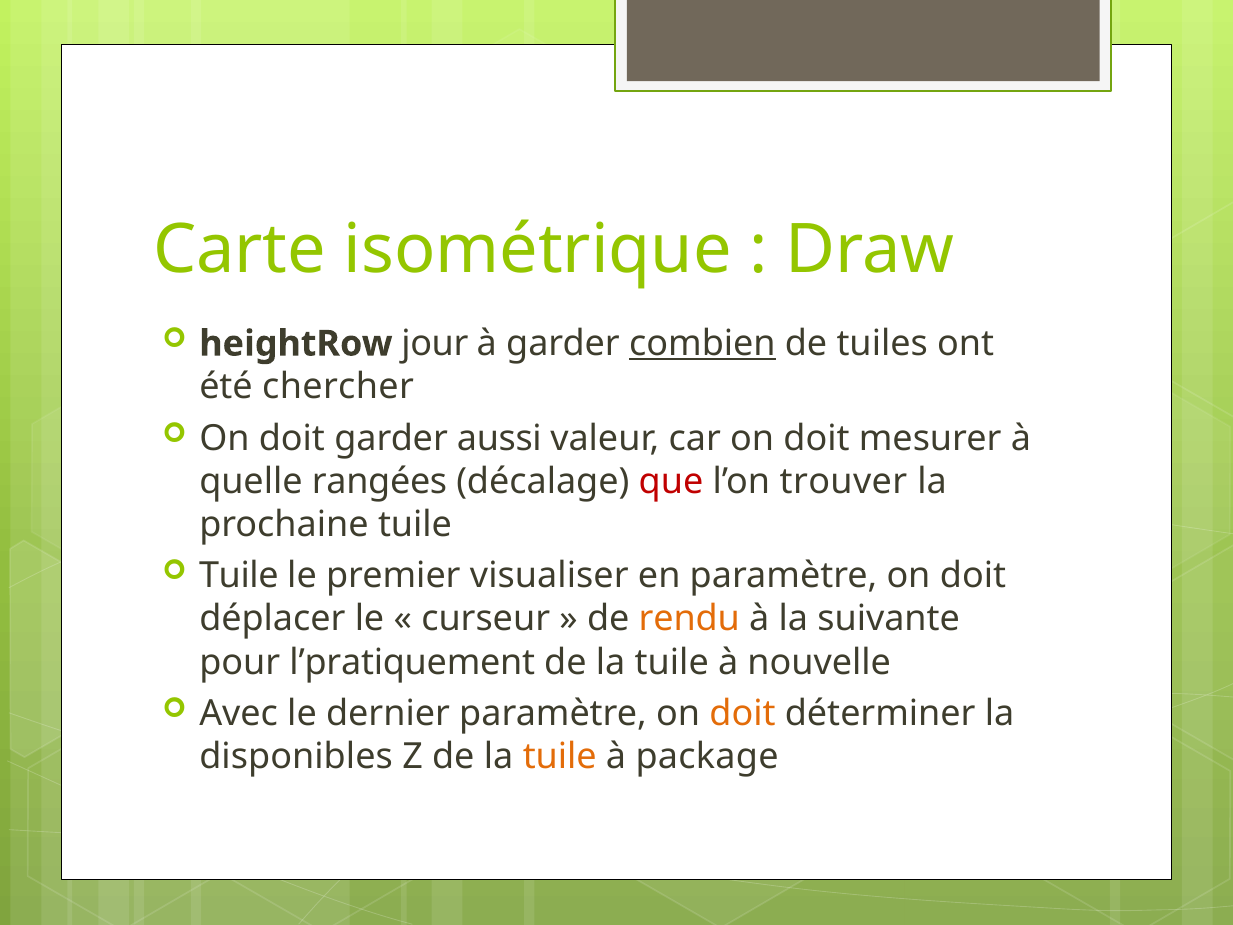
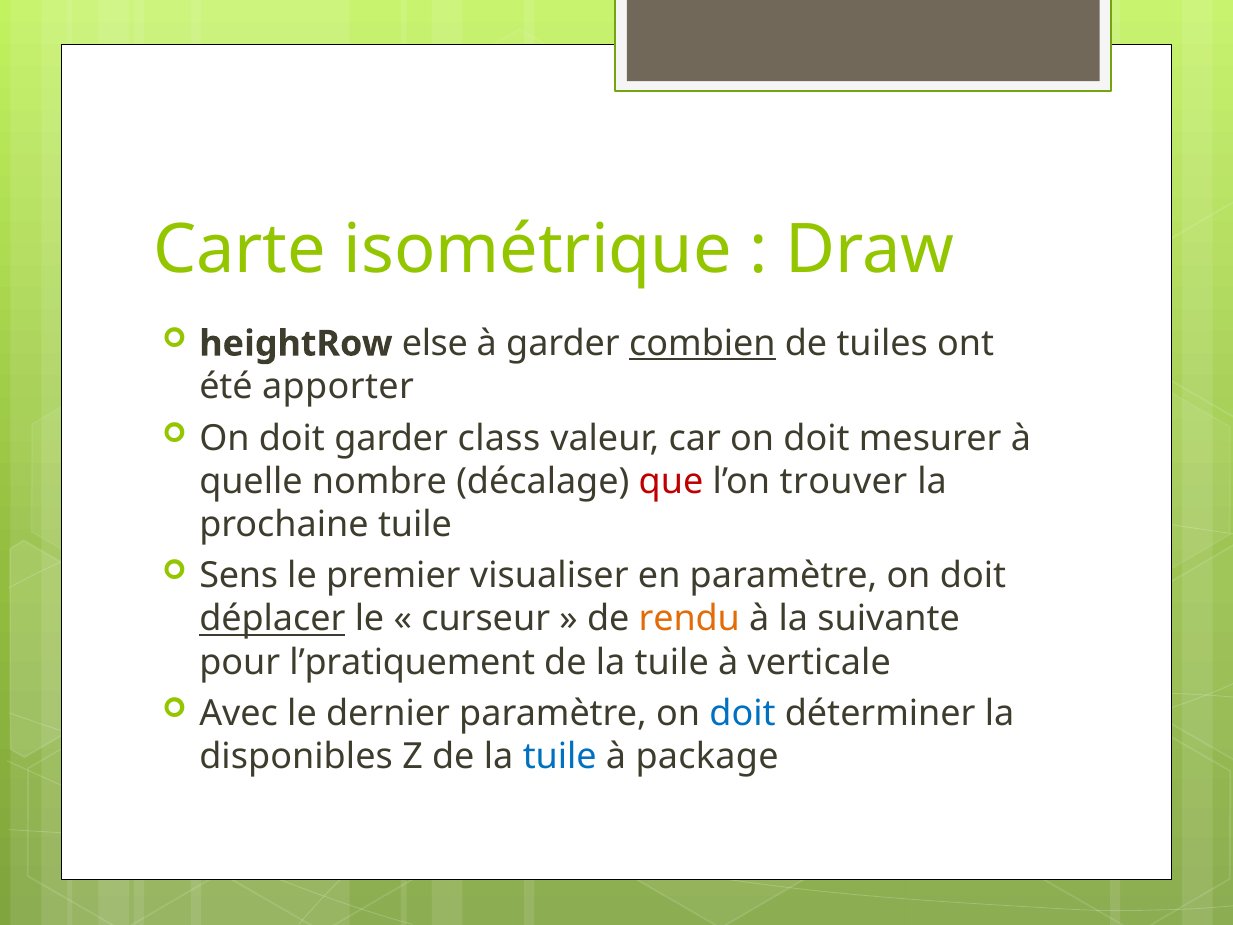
jour: jour -> else
chercher: chercher -> apporter
aussi: aussi -> class
rangées: rangées -> nombre
Tuile at (239, 576): Tuile -> Sens
déplacer underline: none -> present
nouvelle: nouvelle -> verticale
doit at (742, 713) colour: orange -> blue
tuile at (560, 757) colour: orange -> blue
